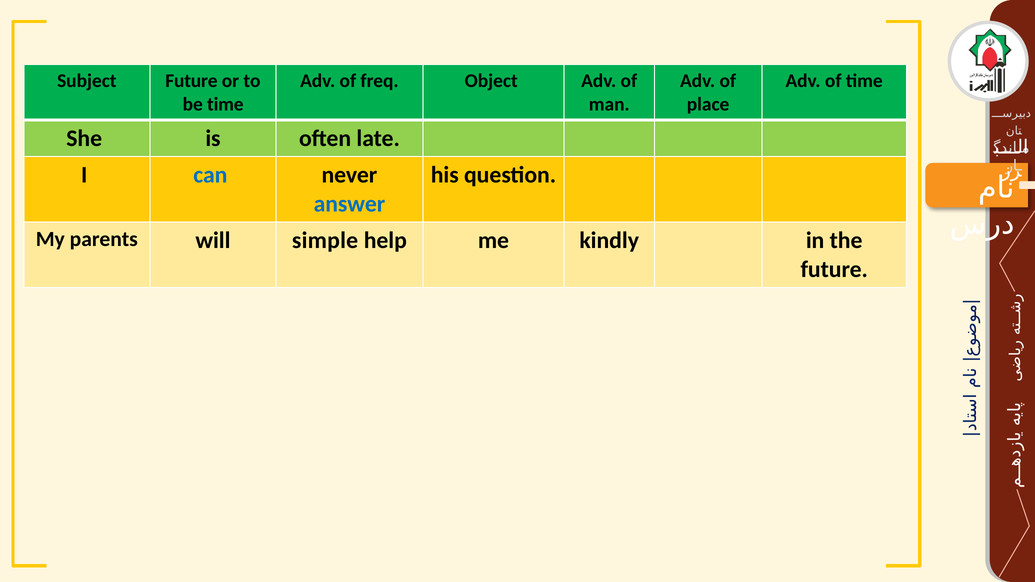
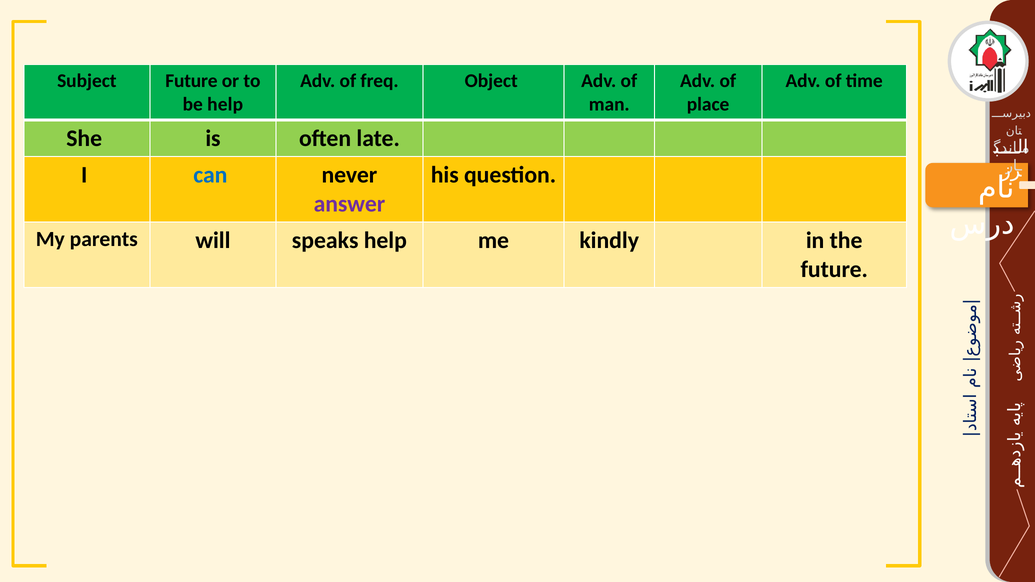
be time: time -> help
answer colour: blue -> purple
simple: simple -> speaks
